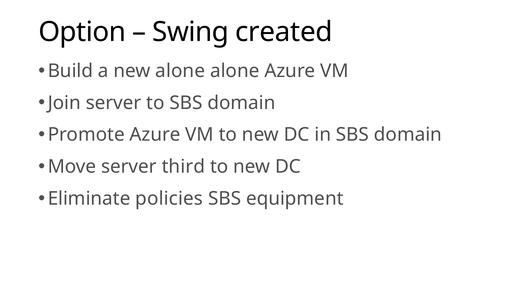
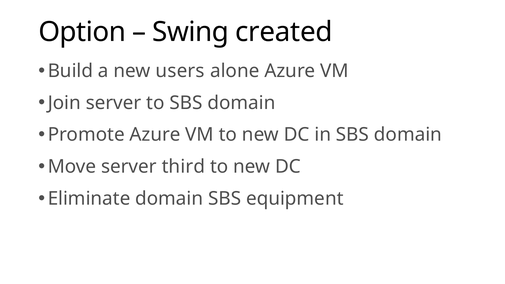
new alone: alone -> users
Eliminate policies: policies -> domain
